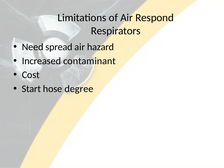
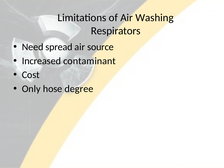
Respond: Respond -> Washing
hazard: hazard -> source
Start: Start -> Only
